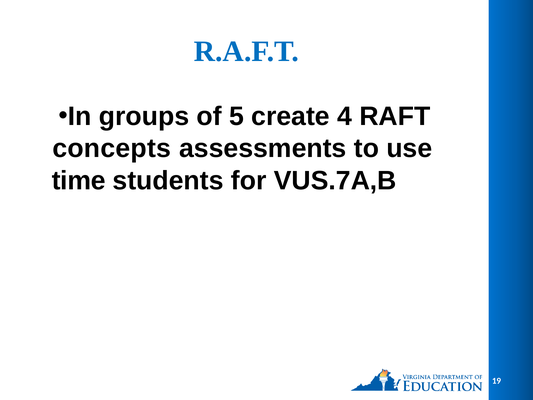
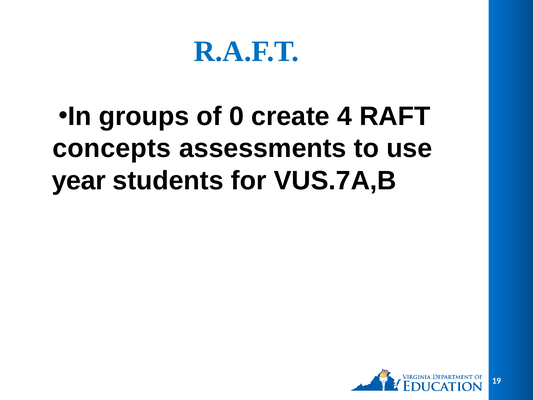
5: 5 -> 0
time: time -> year
